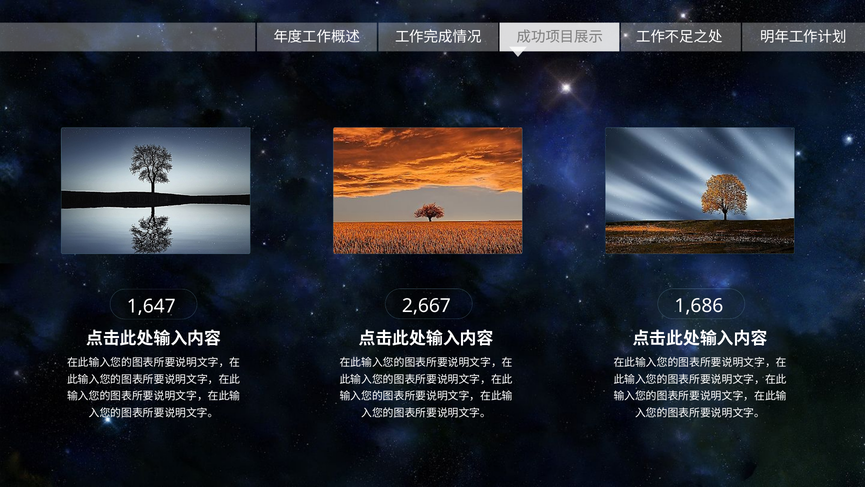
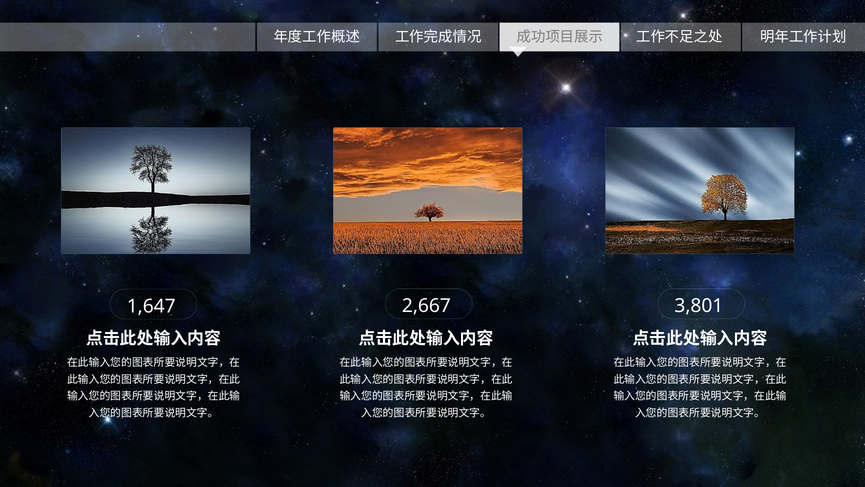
1,686: 1,686 -> 3,801
